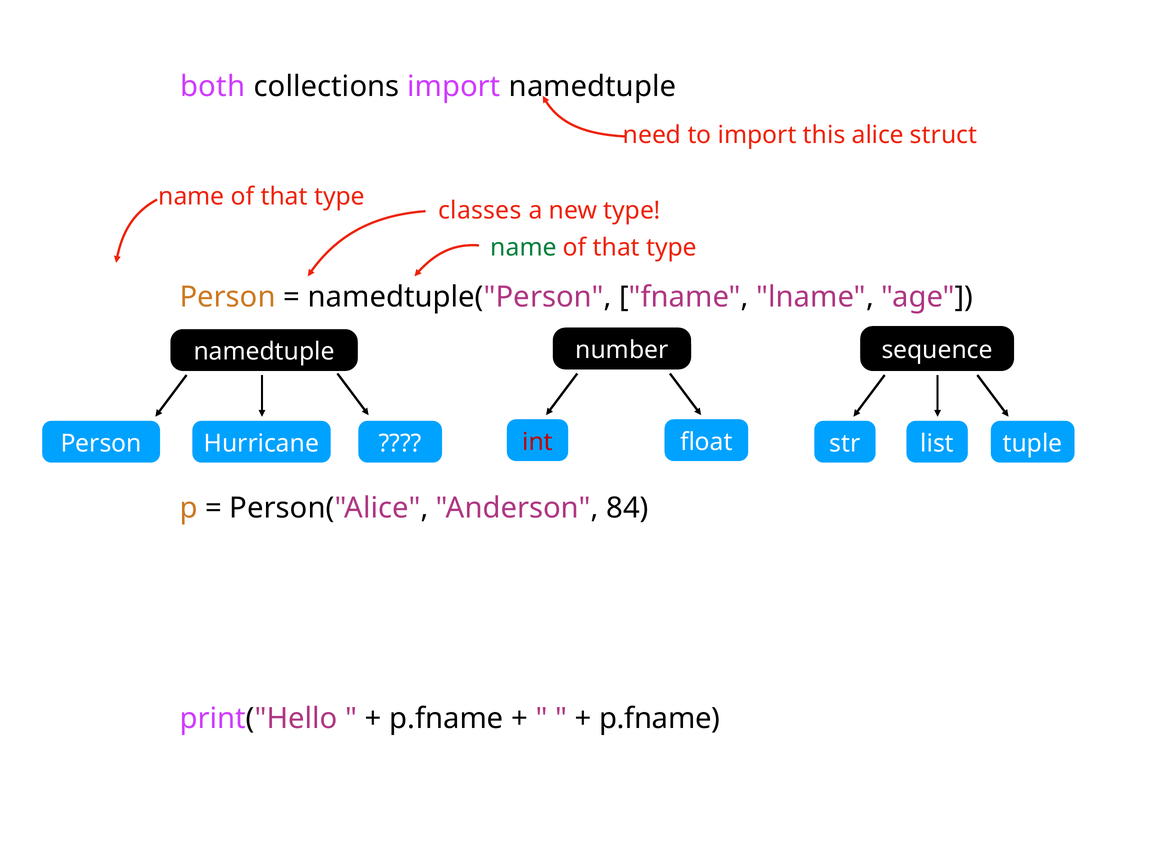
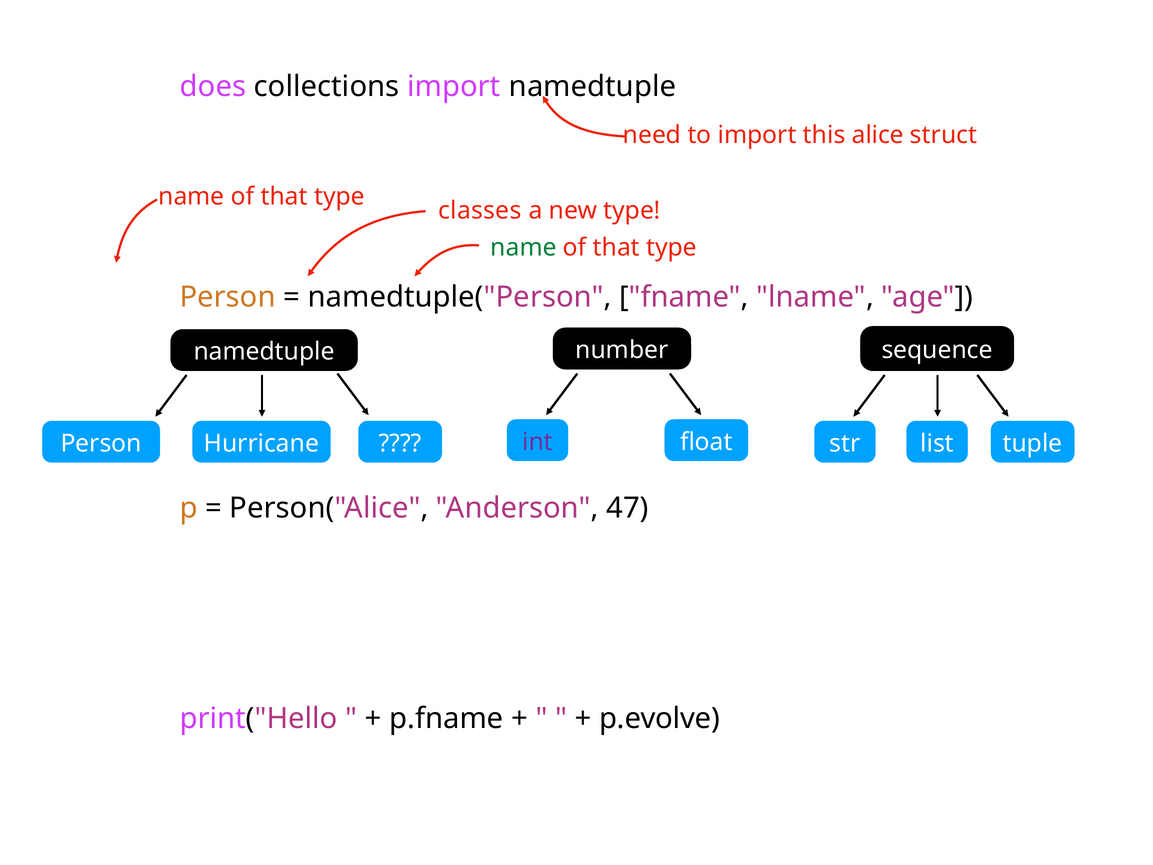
both: both -> does
int colour: red -> purple
84: 84 -> 47
p.fname at (660, 719): p.fname -> p.evolve
